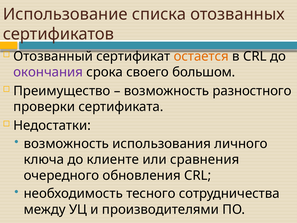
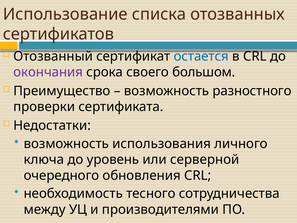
остается colour: orange -> blue
клиенте: клиенте -> уровень
сравнения: сравнения -> серверной
